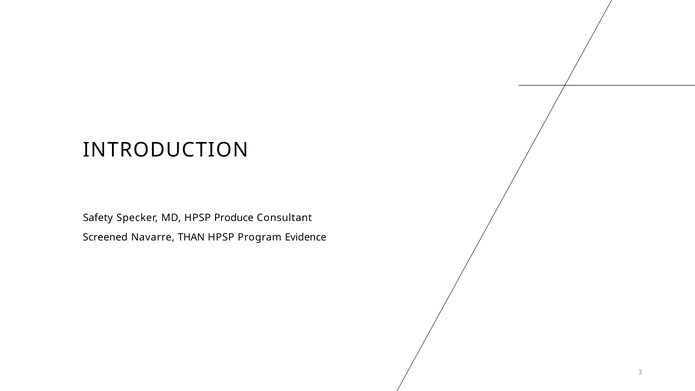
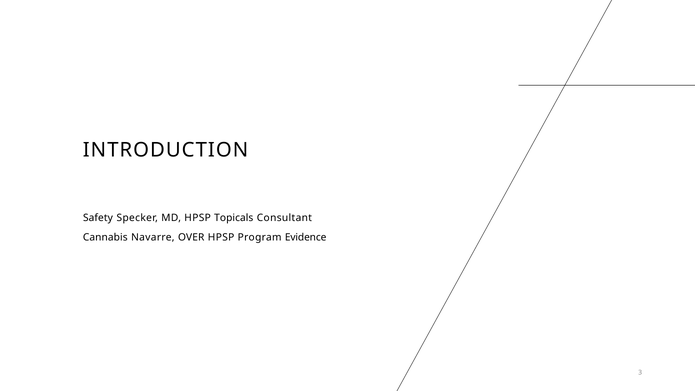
Produce: Produce -> Topicals
Screened: Screened -> Cannabis
THAN: THAN -> OVER
